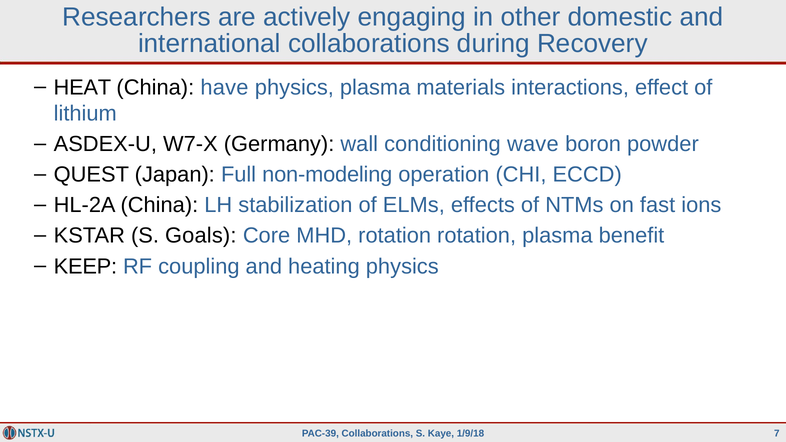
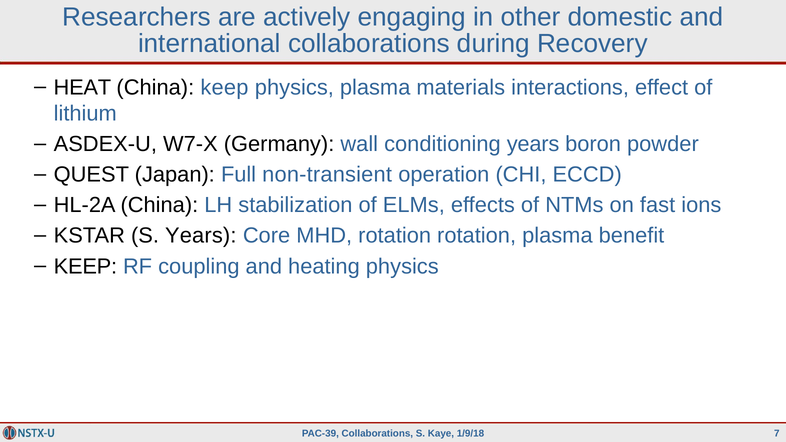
China have: have -> keep
conditioning wave: wave -> years
non-modeling: non-modeling -> non-transient
S Goals: Goals -> Years
